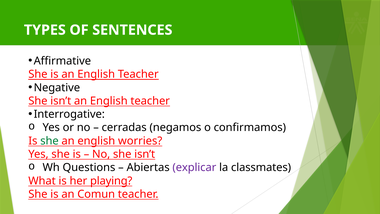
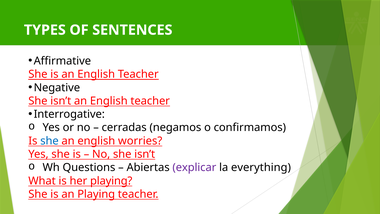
she at (49, 141) colour: green -> blue
classmates: classmates -> everything
an Comun: Comun -> Playing
